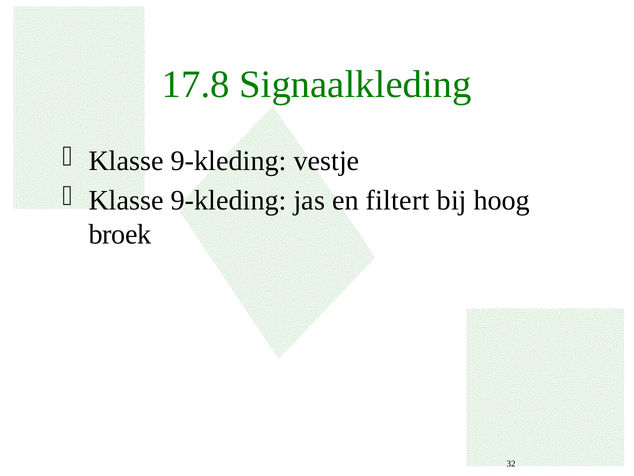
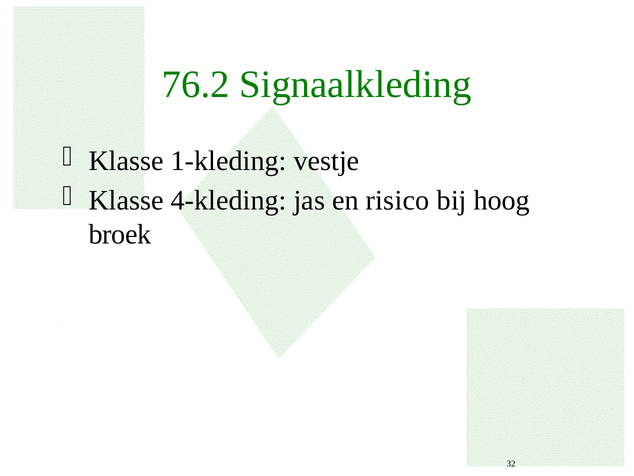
17.8: 17.8 -> 76.2
9-kleding at (229, 161): 9-kleding -> 1-kleding
9-kleding at (229, 200): 9-kleding -> 4-kleding
filtert: filtert -> risico
